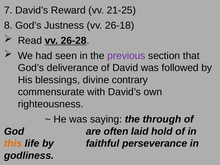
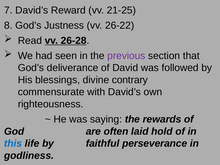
26-18: 26-18 -> 26-22
through: through -> rewards
this colour: orange -> blue
